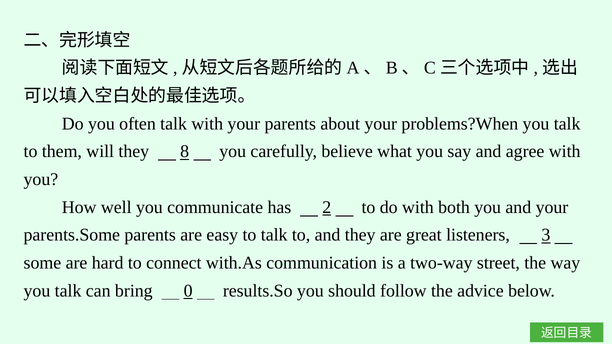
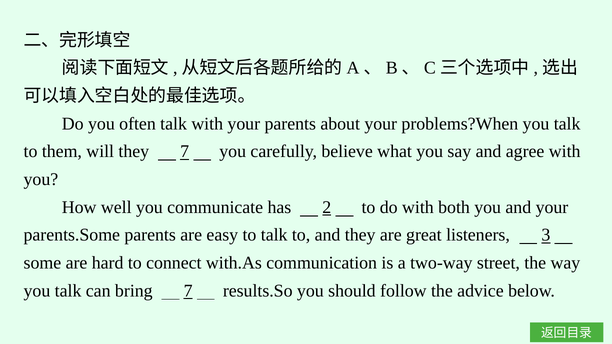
they 8: 8 -> 7
bring 0: 0 -> 7
